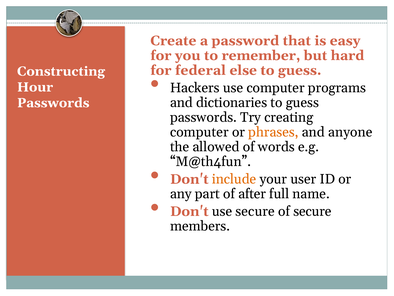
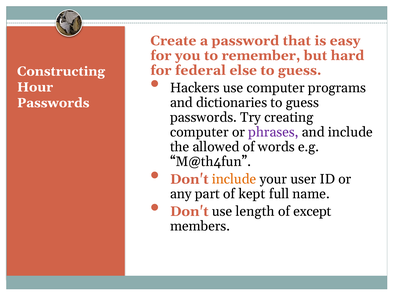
phrases colour: orange -> purple
and anyone: anyone -> include
after: after -> kept
use secure: secure -> length
of secure: secure -> except
